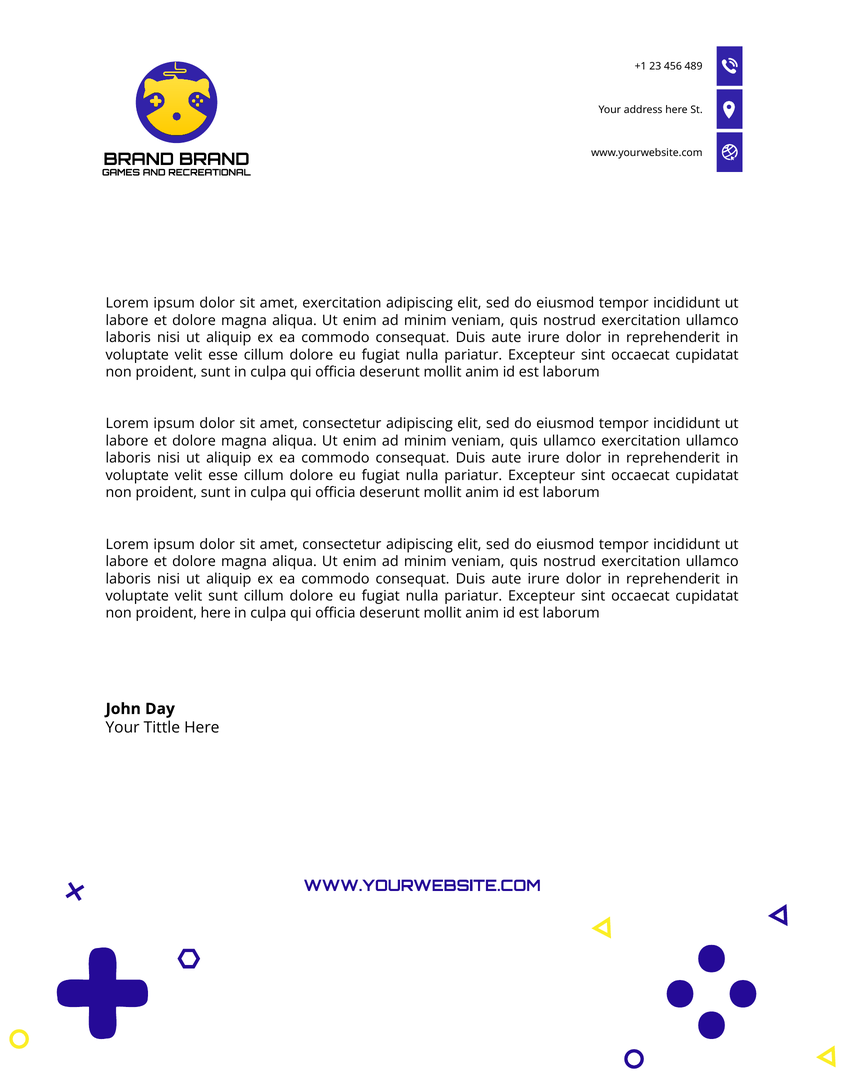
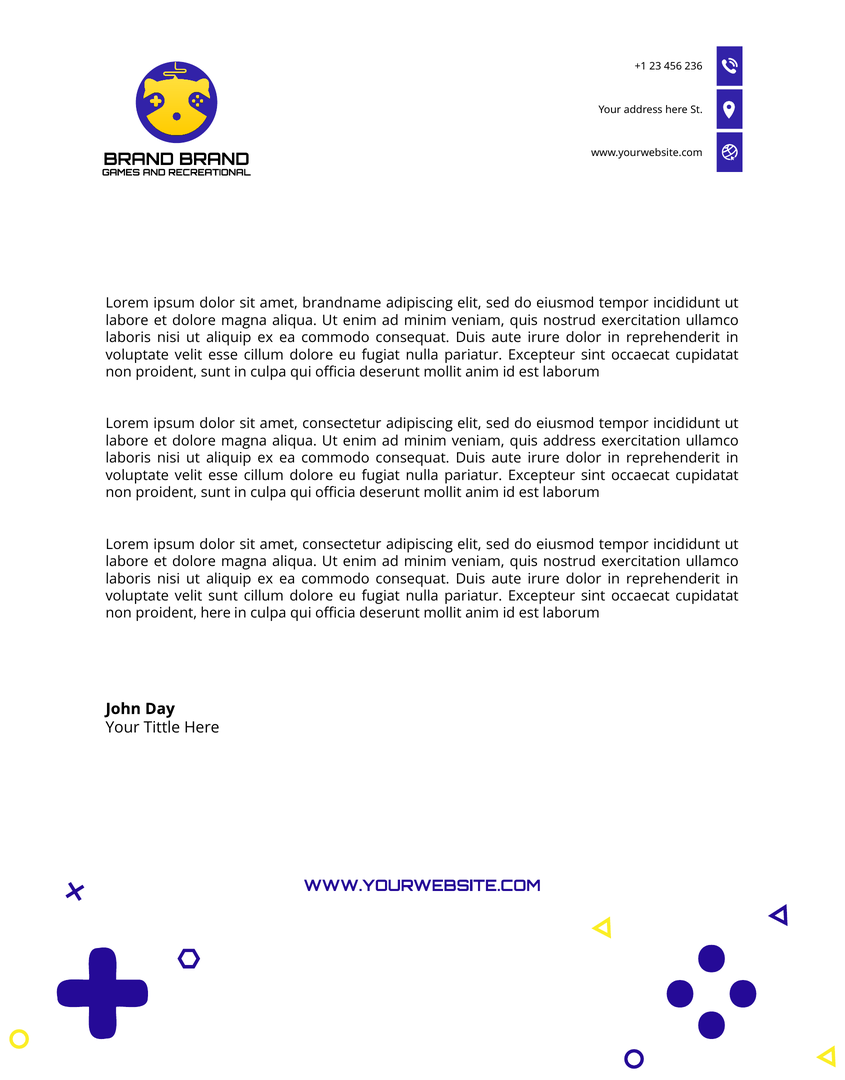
489: 489 -> 236
amet exercitation: exercitation -> brandname
quis ullamco: ullamco -> address
